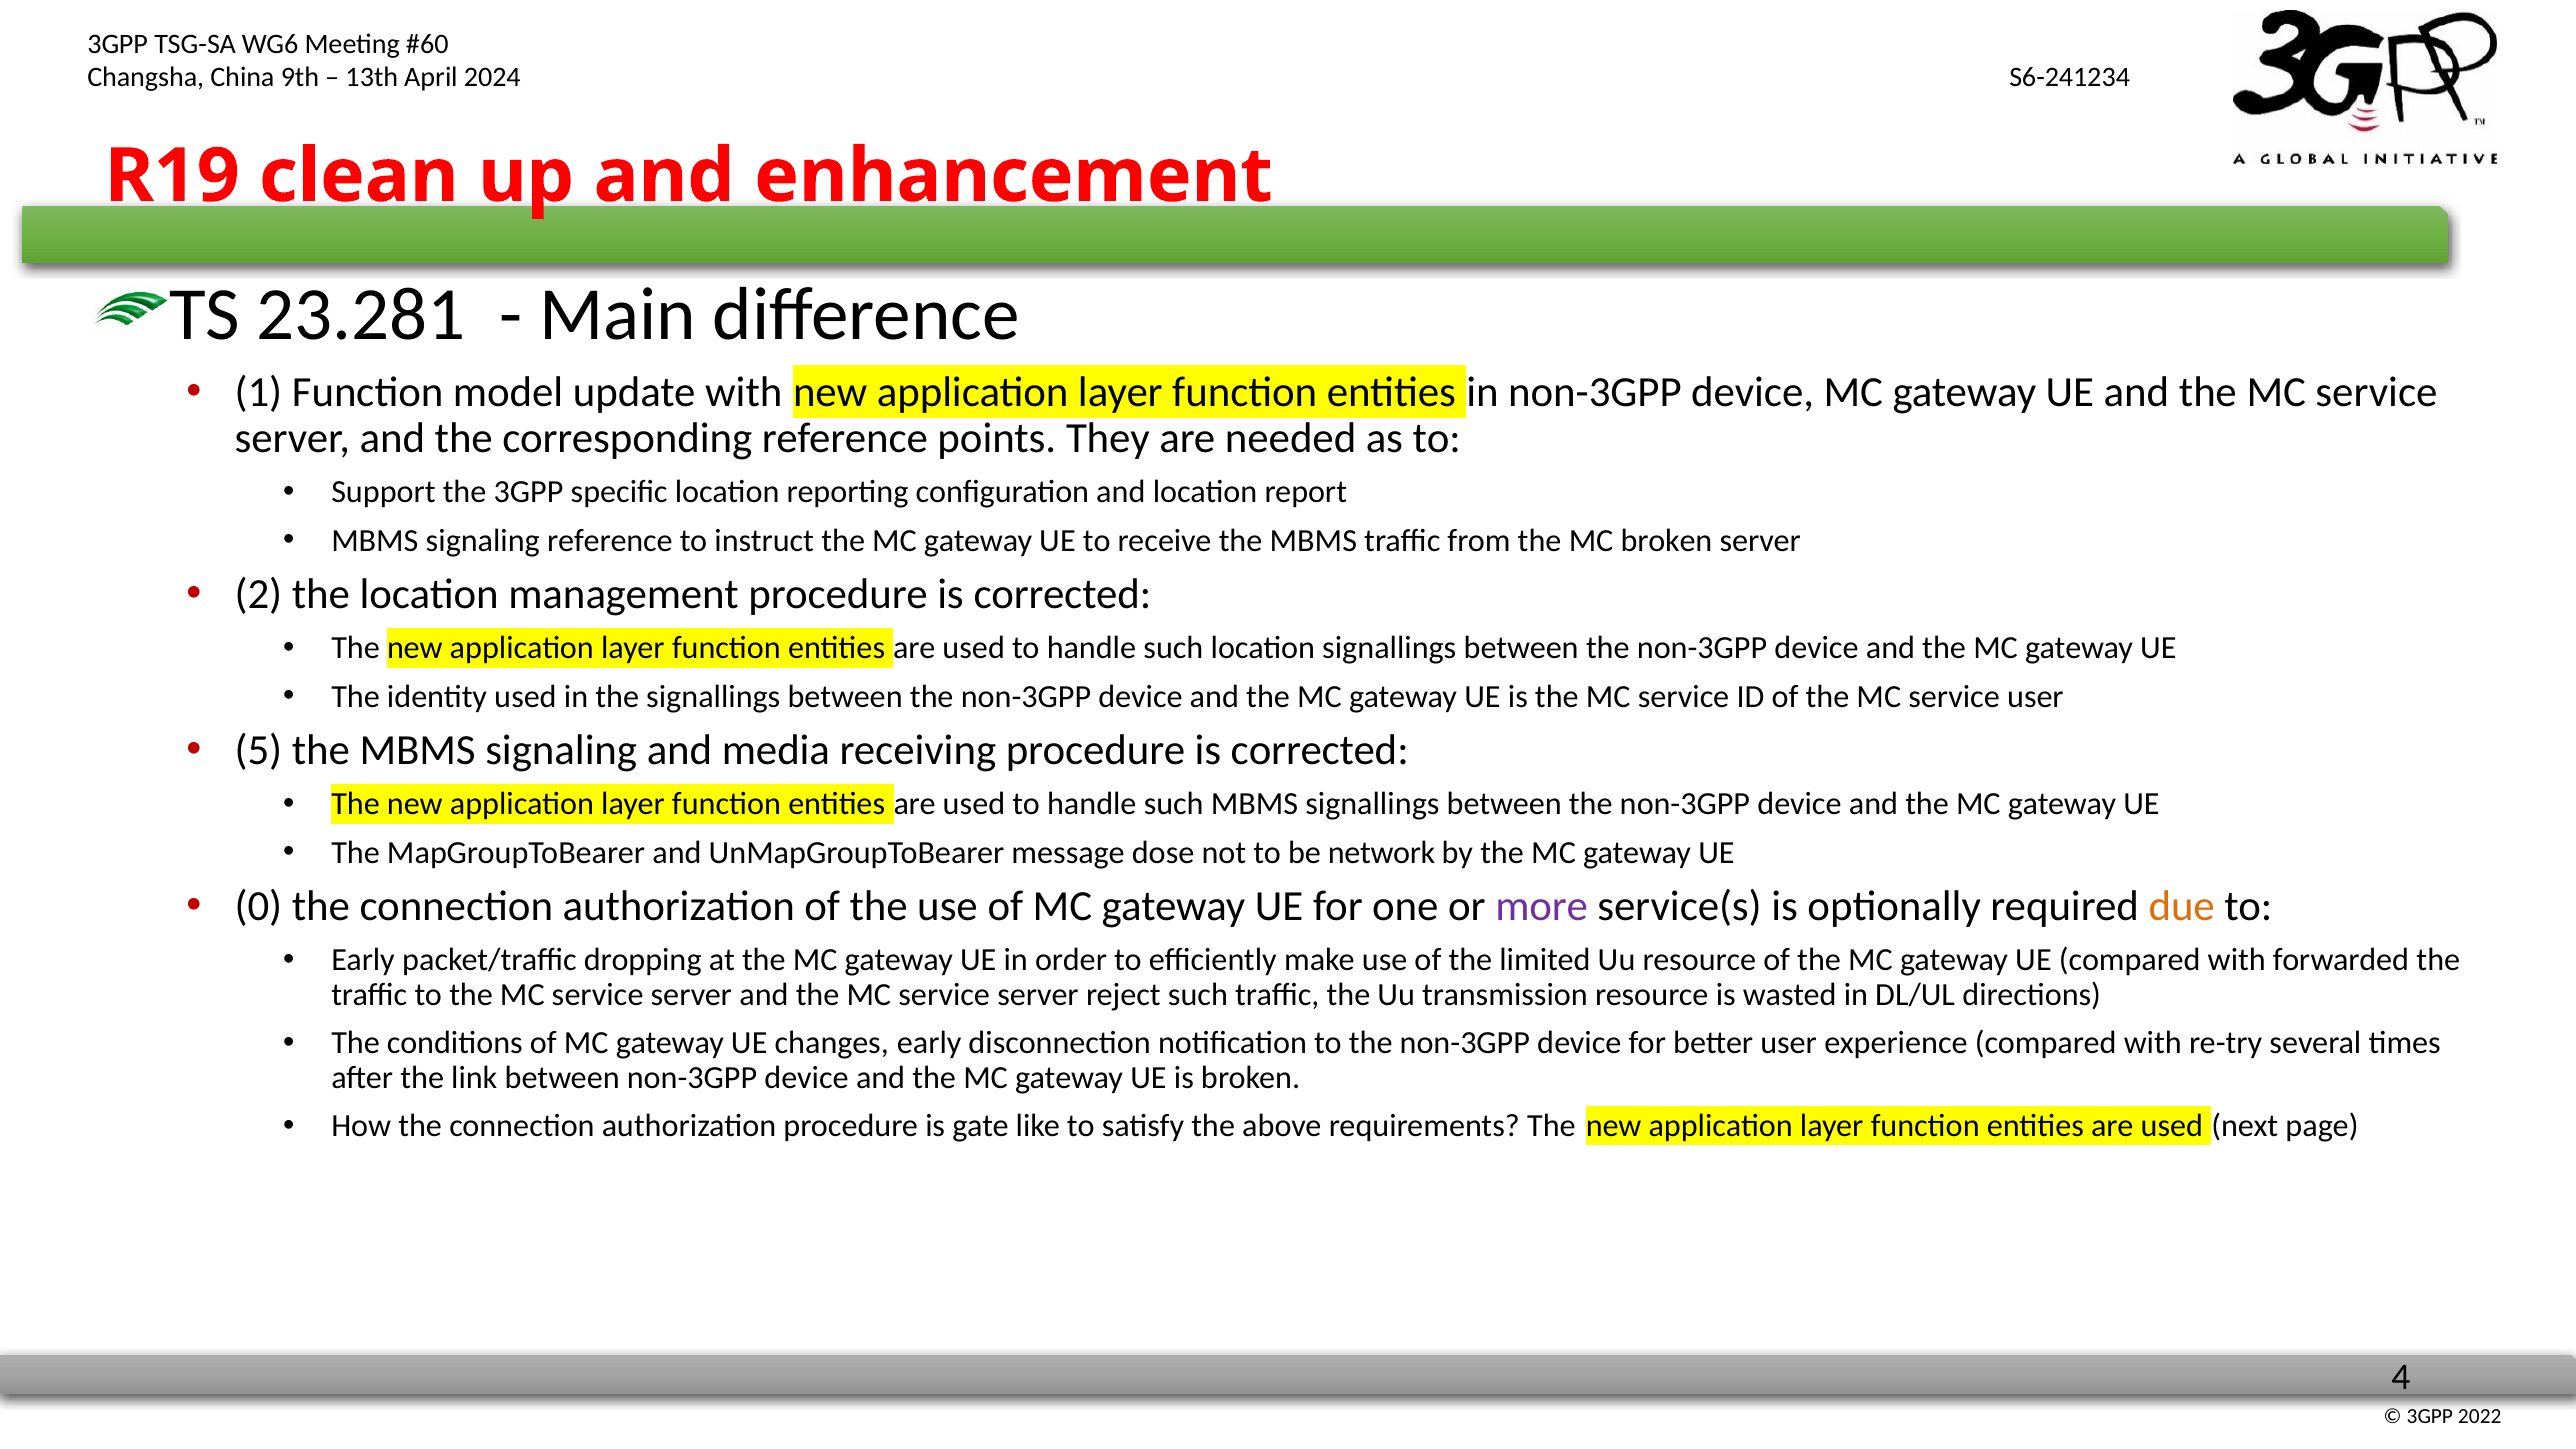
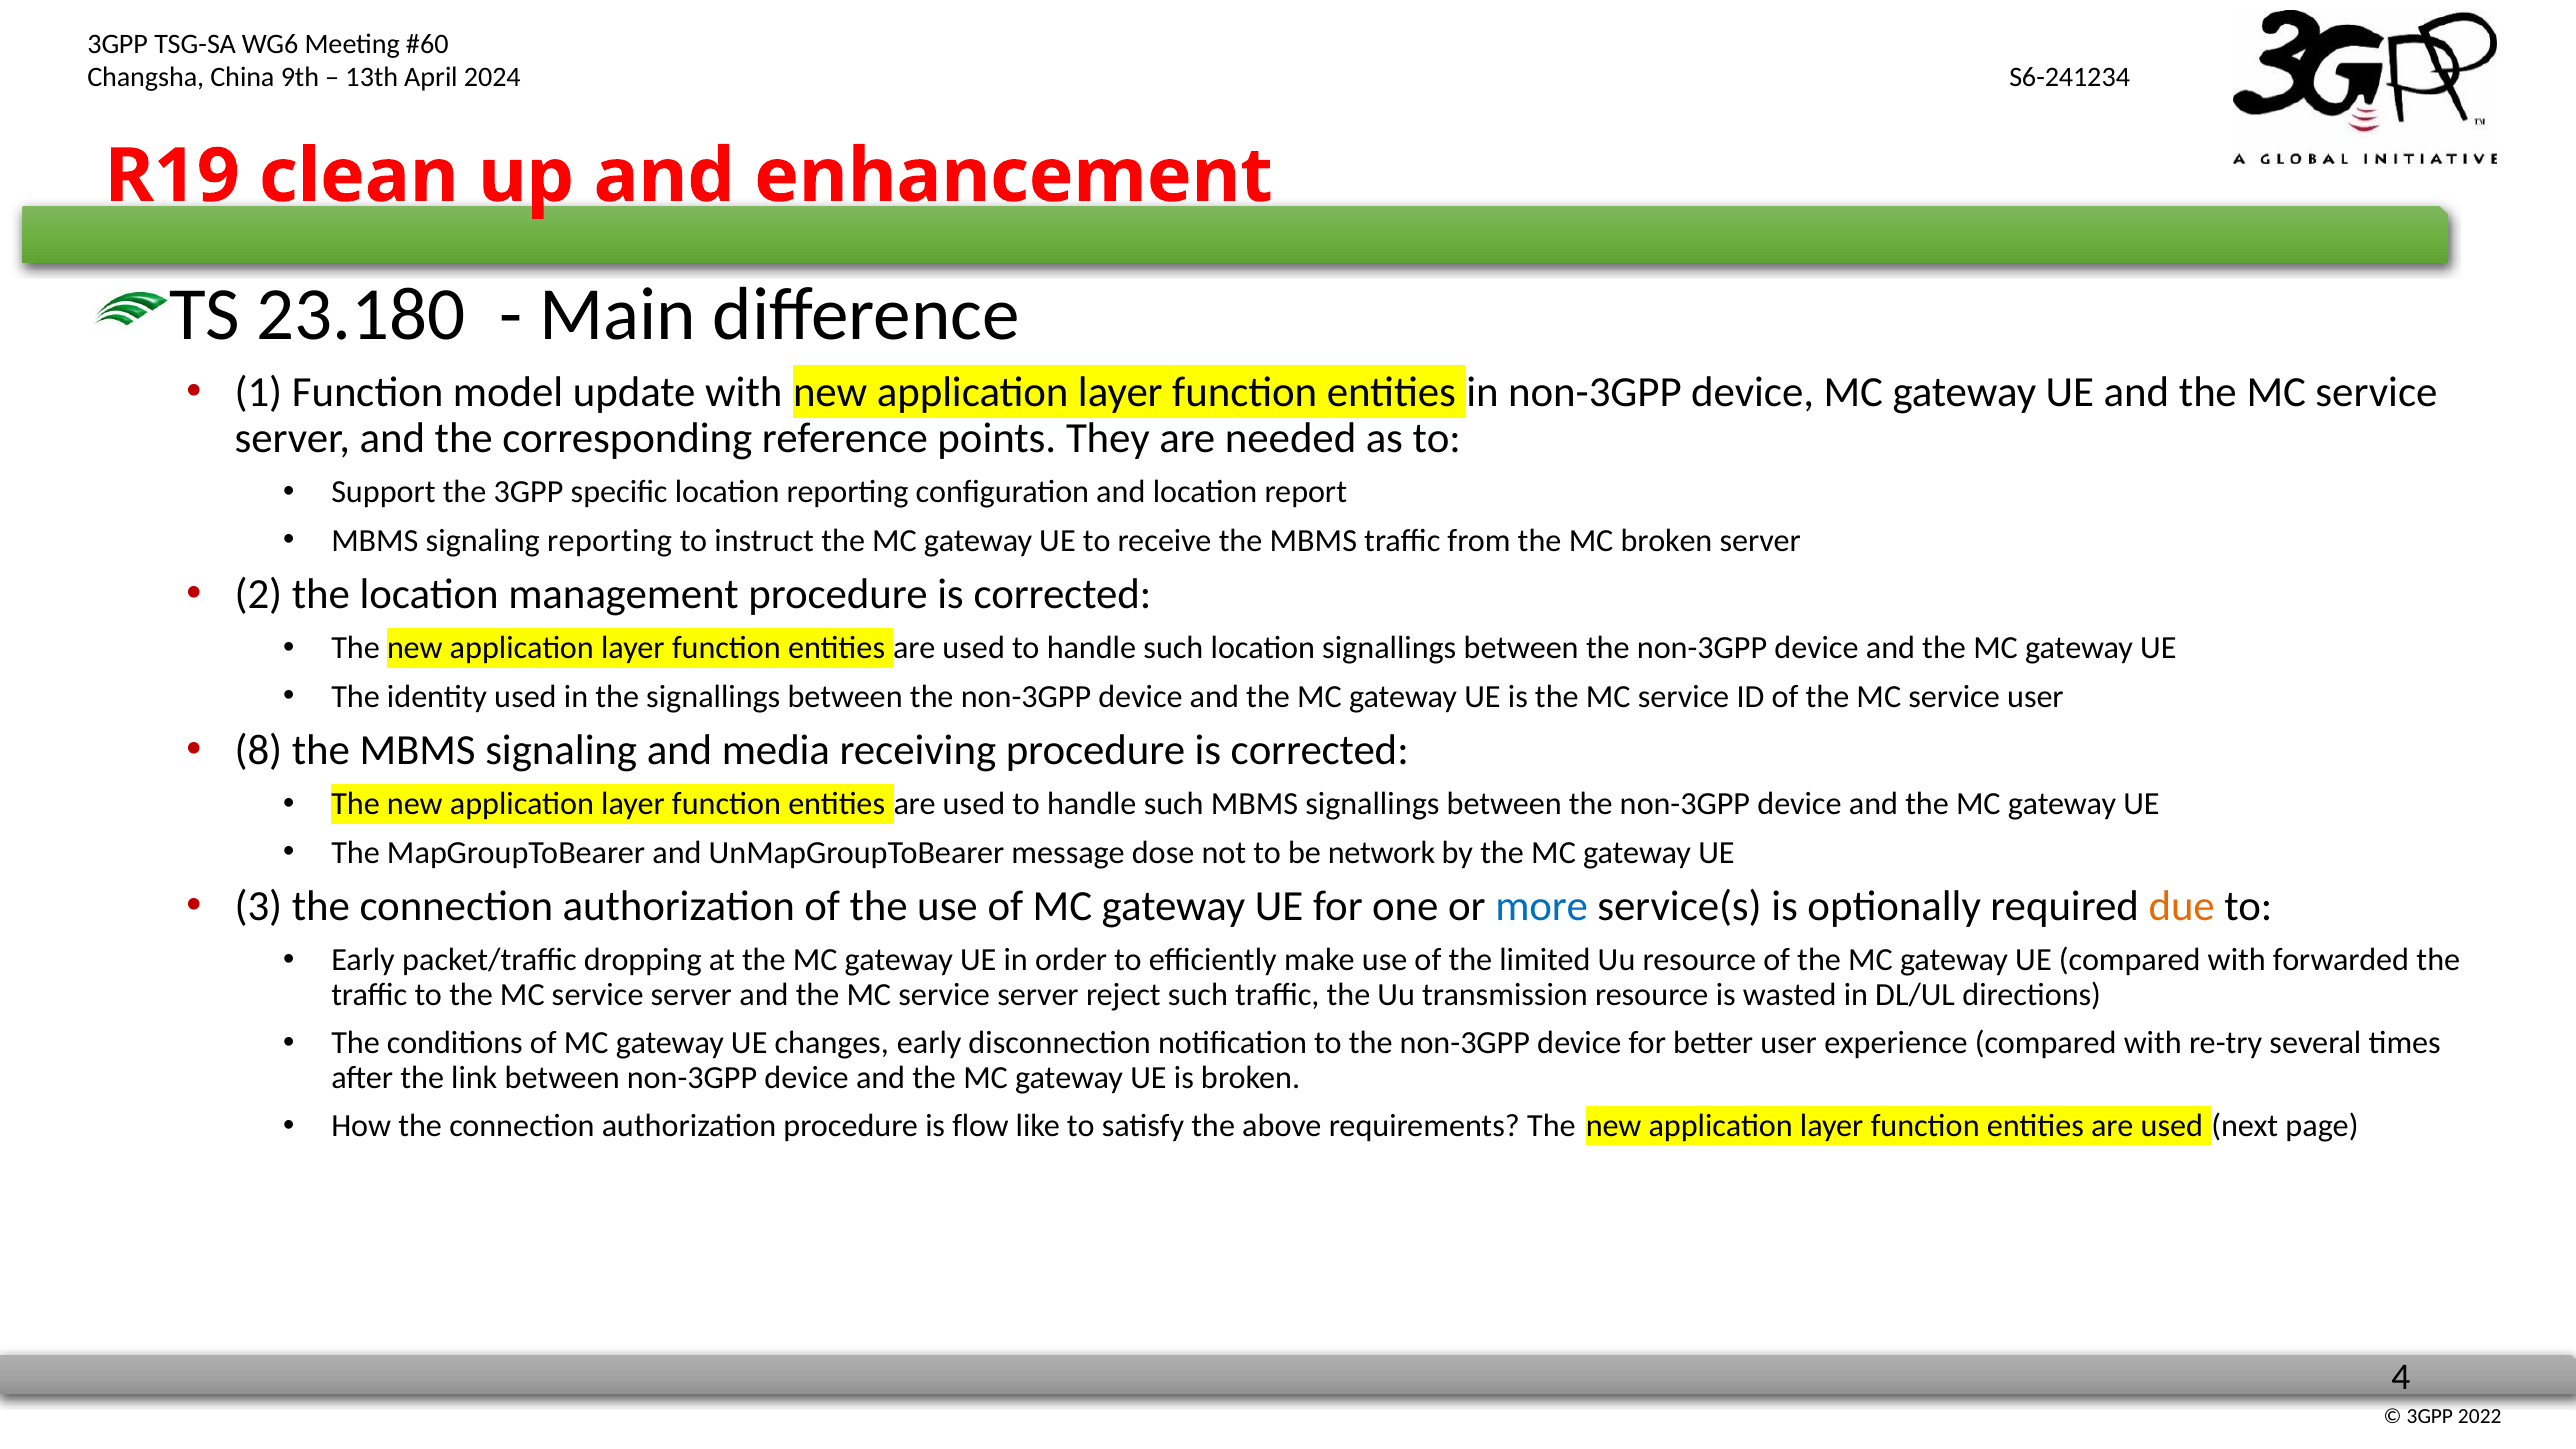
23.281: 23.281 -> 23.180
signaling reference: reference -> reporting
5: 5 -> 8
0: 0 -> 3
more colour: purple -> blue
gate: gate -> flow
